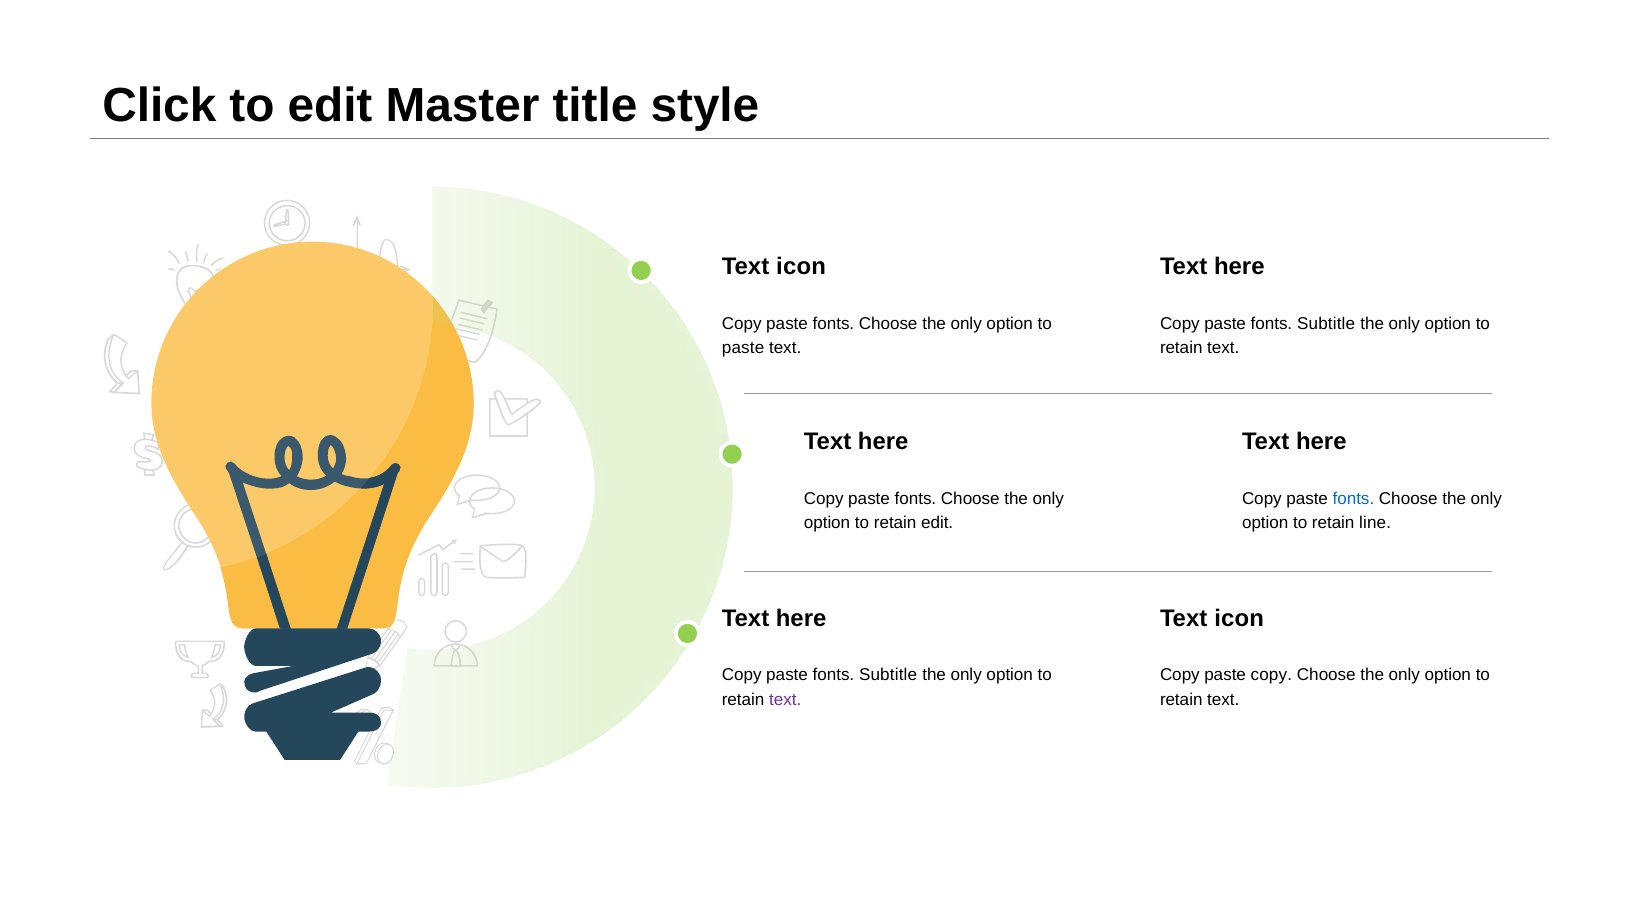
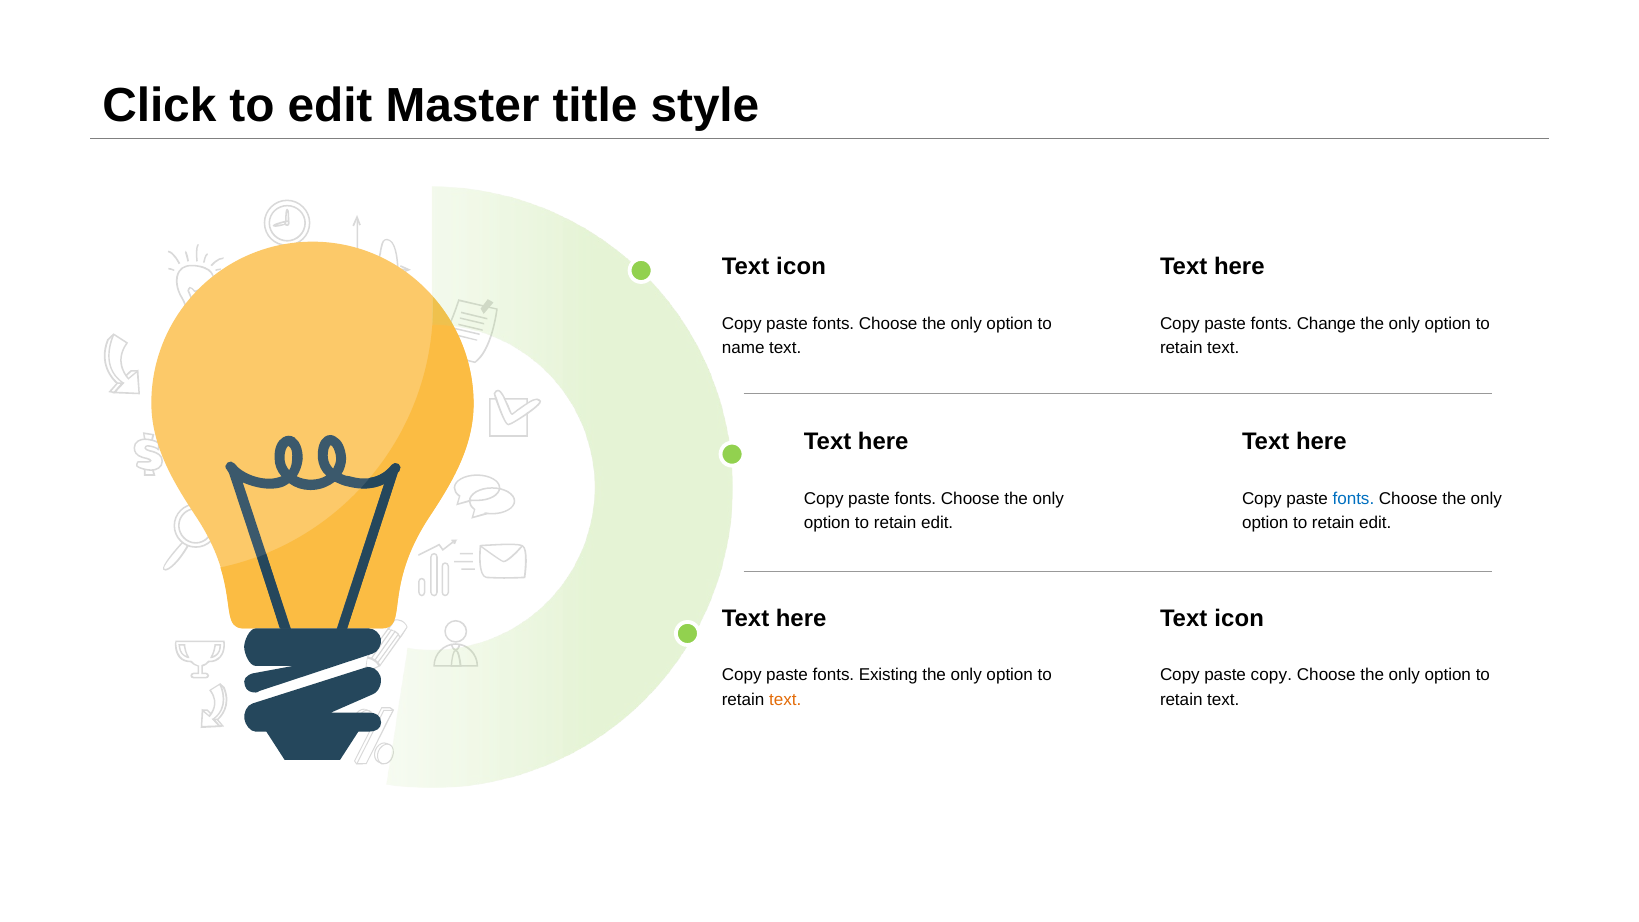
Subtitle at (1326, 323): Subtitle -> Change
paste at (743, 348): paste -> name
line at (1375, 523): line -> edit
Subtitle at (888, 675): Subtitle -> Existing
text at (785, 700) colour: purple -> orange
